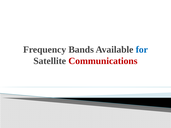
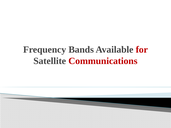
for colour: blue -> red
